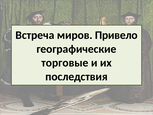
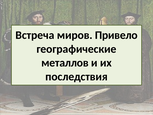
торговые: торговые -> металлов
